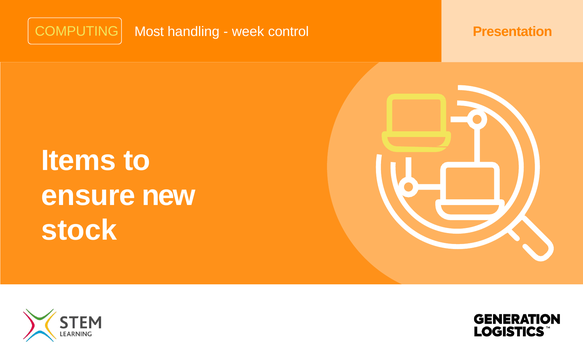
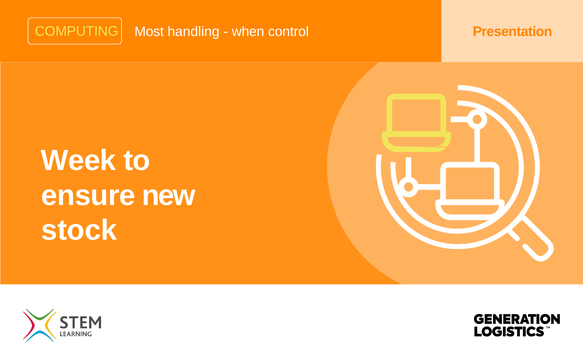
week: week -> when
Items: Items -> Week
